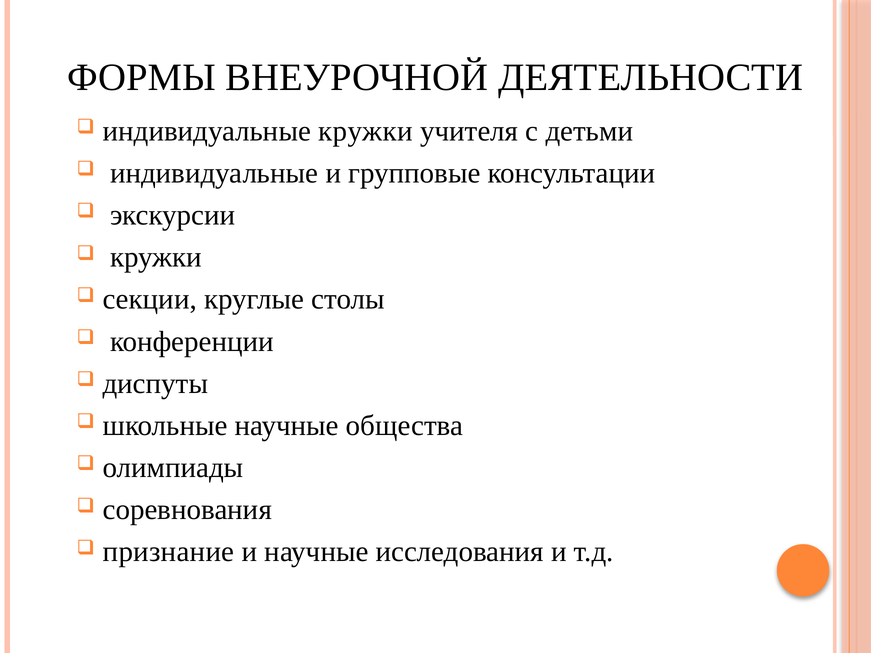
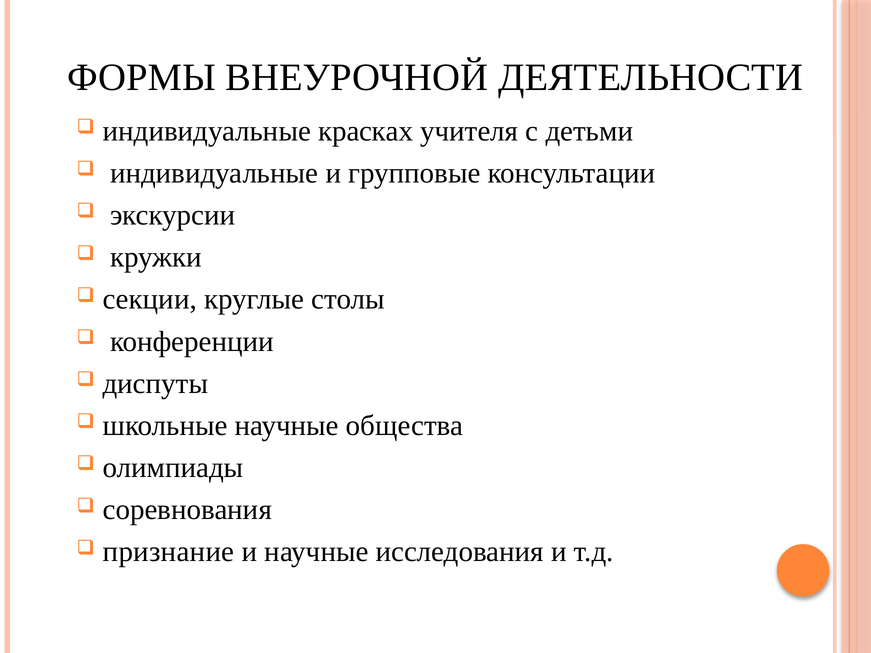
индивидуальные кружки: кружки -> красках
